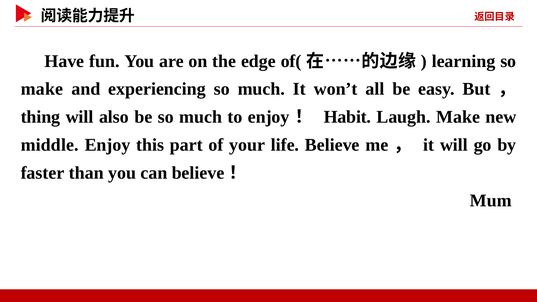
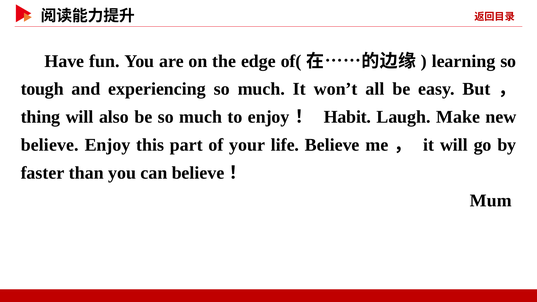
make at (42, 89): make -> tough
middle at (50, 145): middle -> believe
